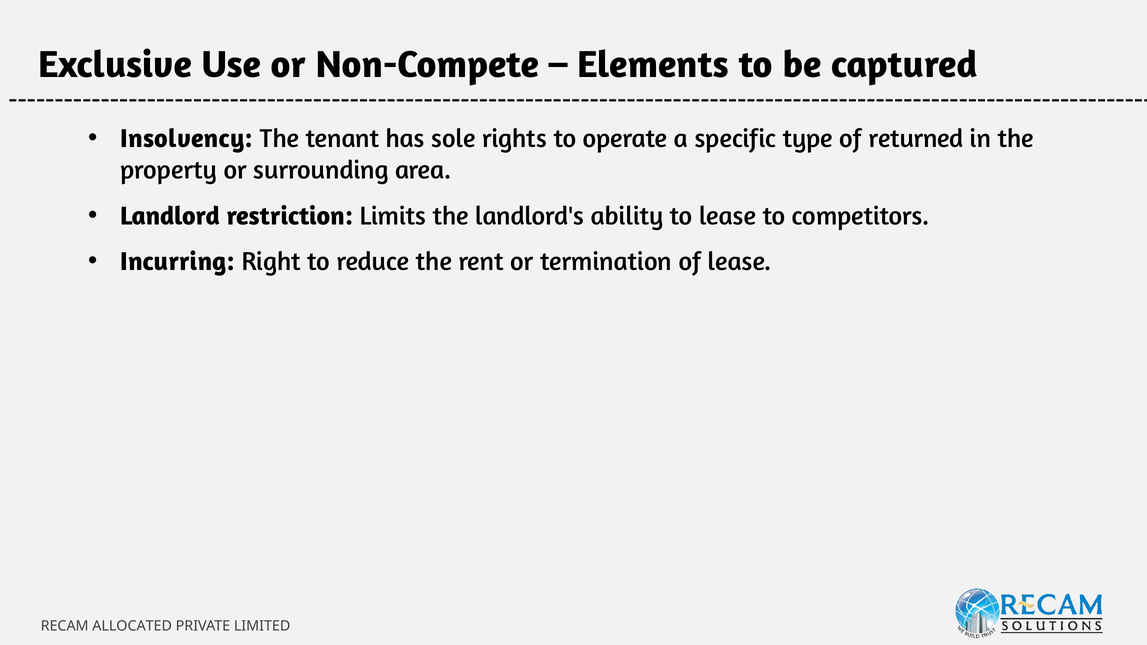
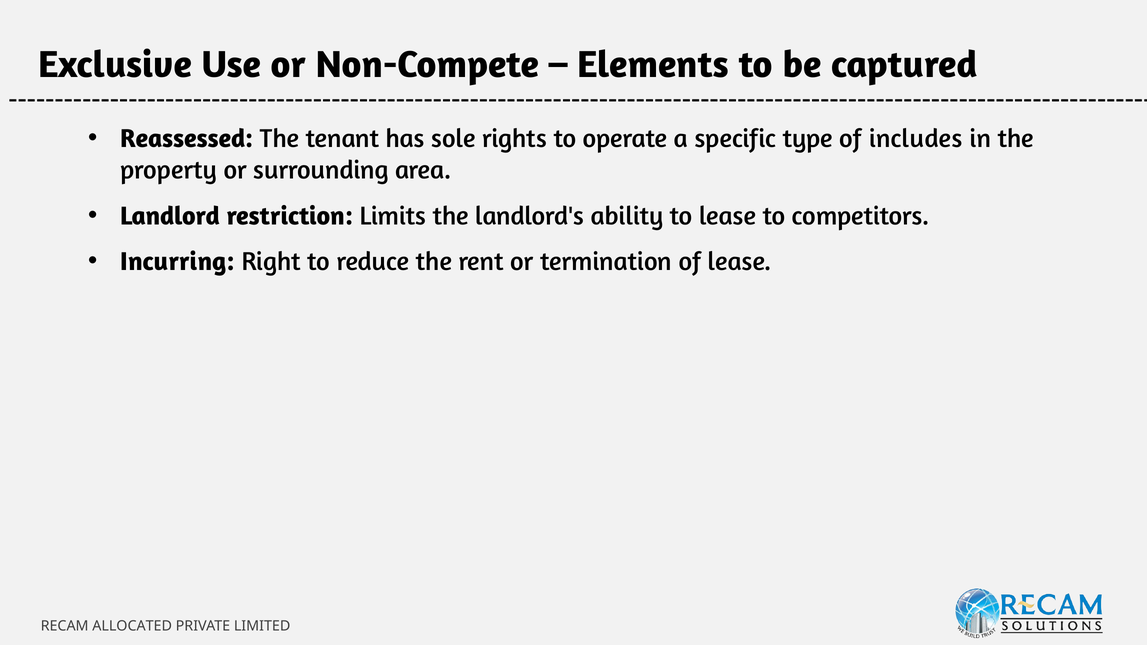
Insolvency: Insolvency -> Reassessed
returned: returned -> includes
